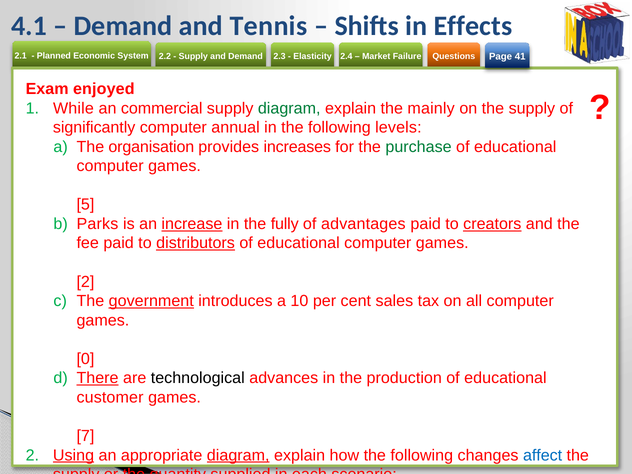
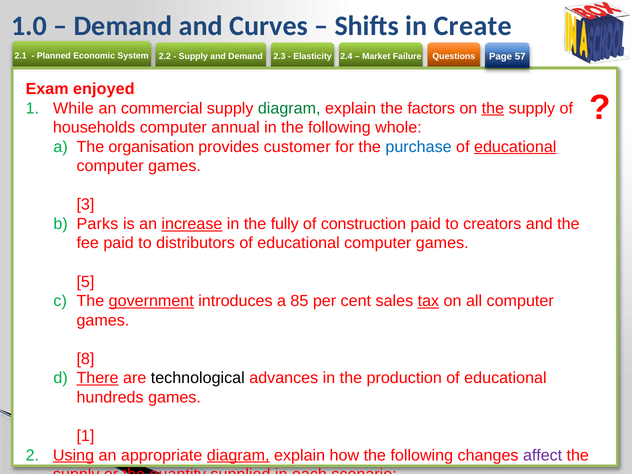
4.1: 4.1 -> 1.0
Tennis: Tennis -> Curves
Effects: Effects -> Create
41: 41 -> 57
mainly: mainly -> factors
the at (493, 108) underline: none -> present
significantly: significantly -> households
levels: levels -> whole
increases: increases -> customer
purchase colour: green -> blue
educational at (515, 147) underline: none -> present
5: 5 -> 3
advantages: advantages -> construction
creators underline: present -> none
distributors underline: present -> none
2 at (85, 282): 2 -> 5
10: 10 -> 85
tax underline: none -> present
0: 0 -> 8
customer: customer -> hundreds
7 at (85, 436): 7 -> 1
affect colour: blue -> purple
